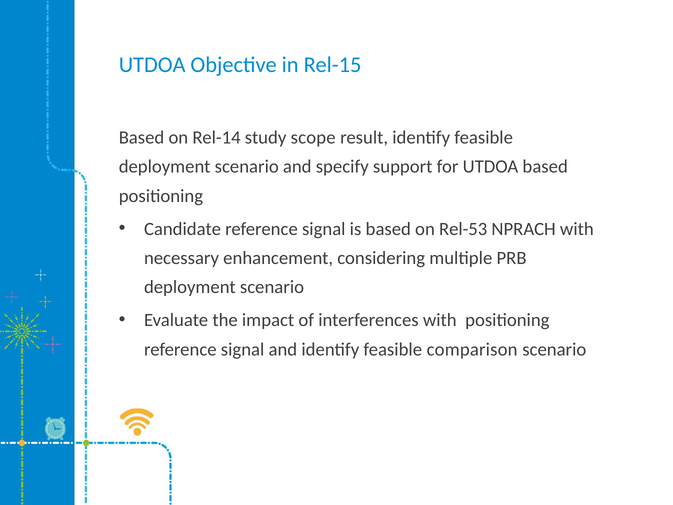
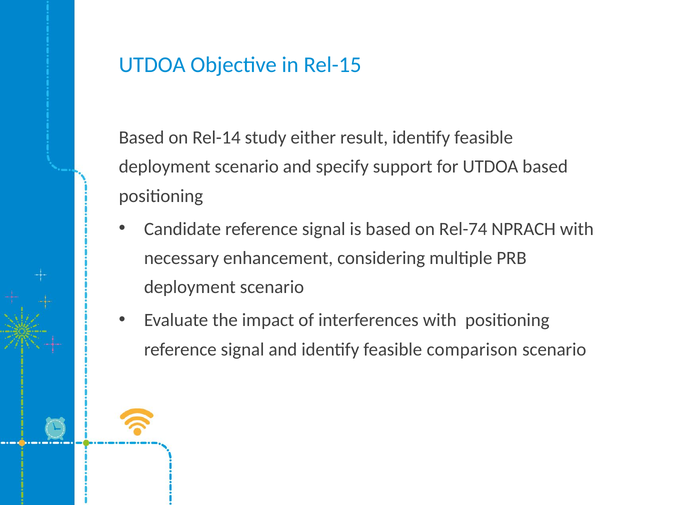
scope: scope -> either
Rel-53: Rel-53 -> Rel-74
